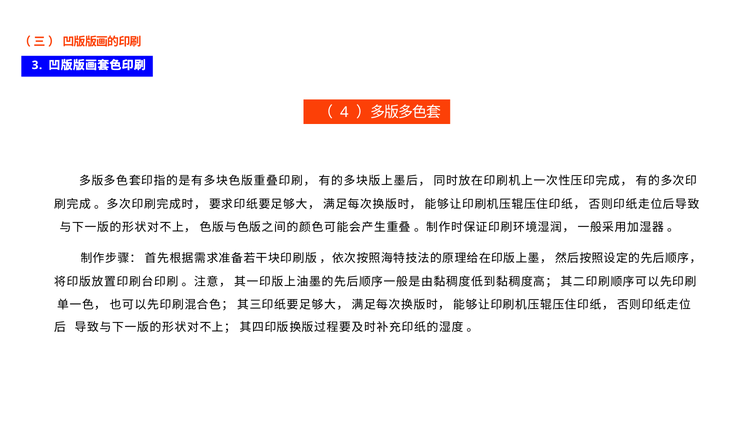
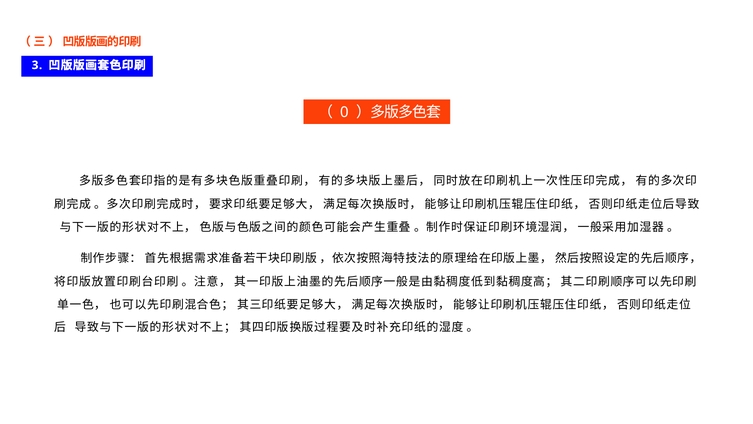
4: 4 -> 0
